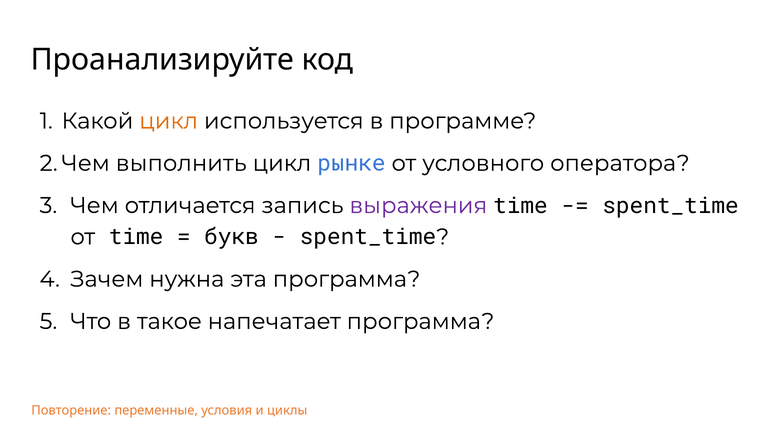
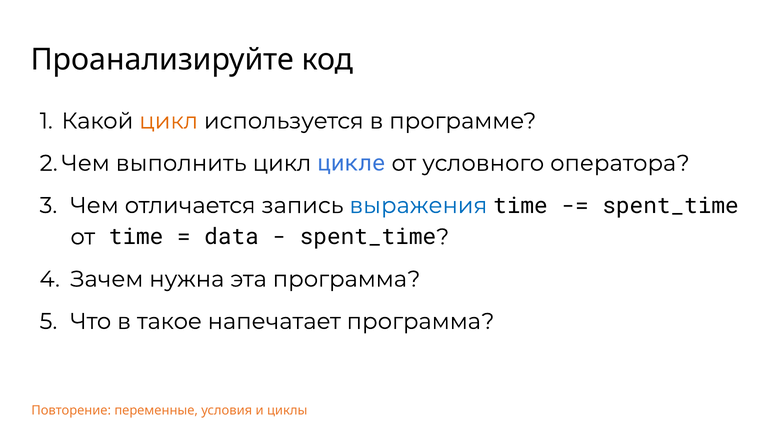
рынке: рынке -> цикле
выражения colour: purple -> blue
букв: букв -> data
